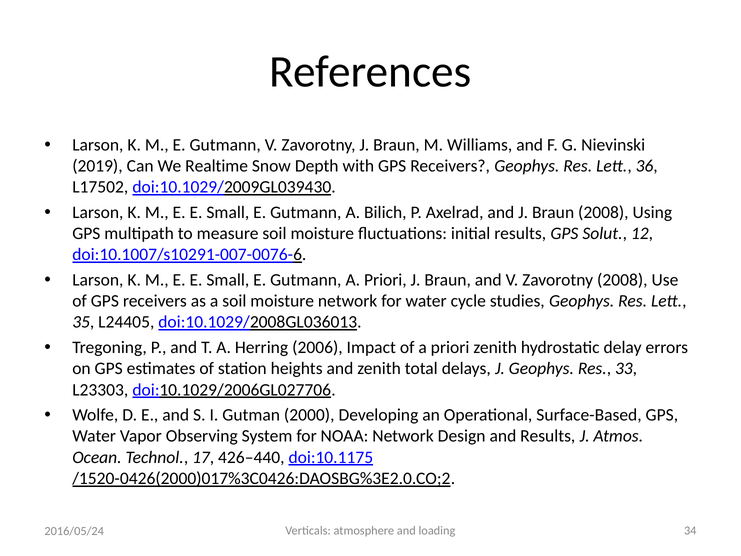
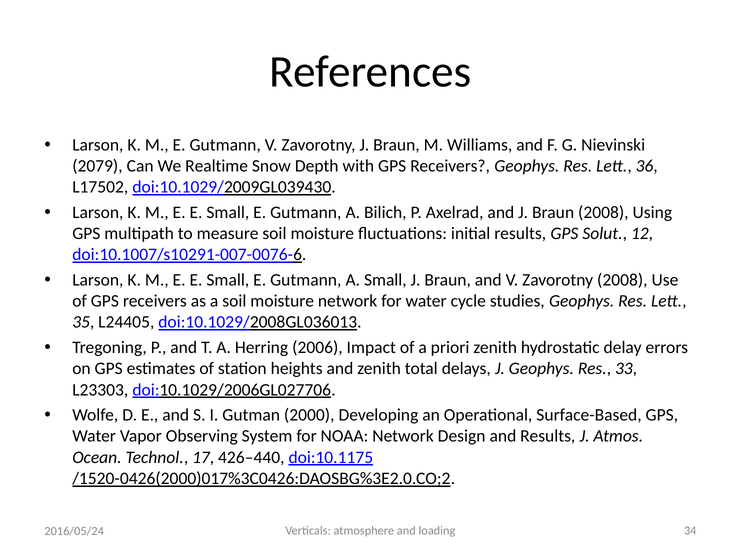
2019: 2019 -> 2079
Gutmann A Priori: Priori -> Small
